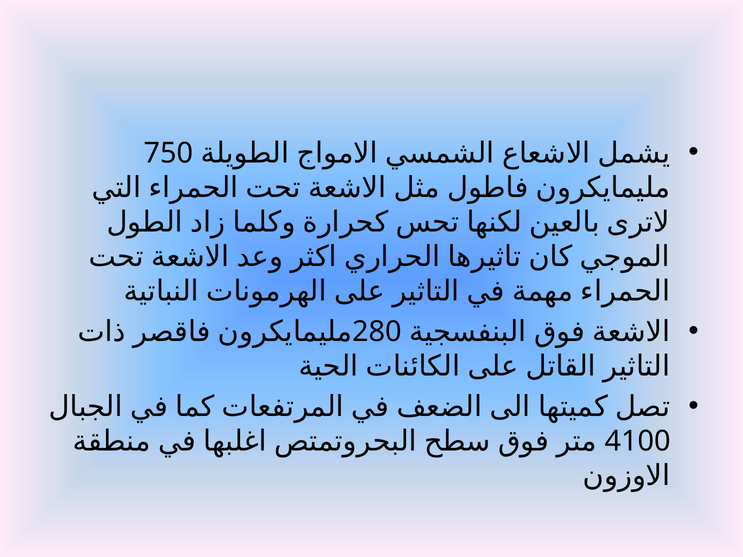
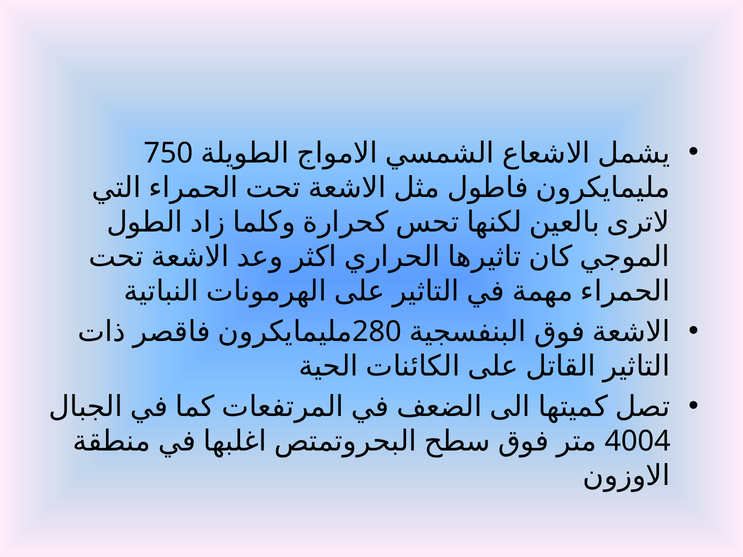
4100: 4100 -> 4004
